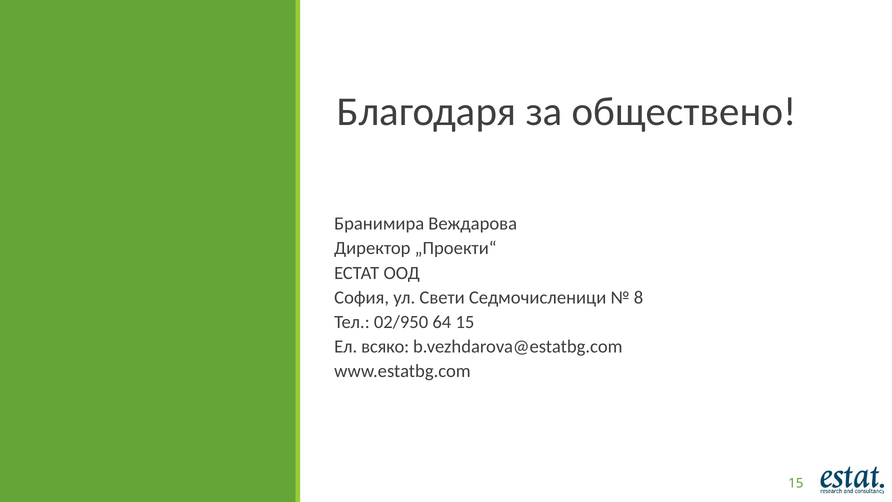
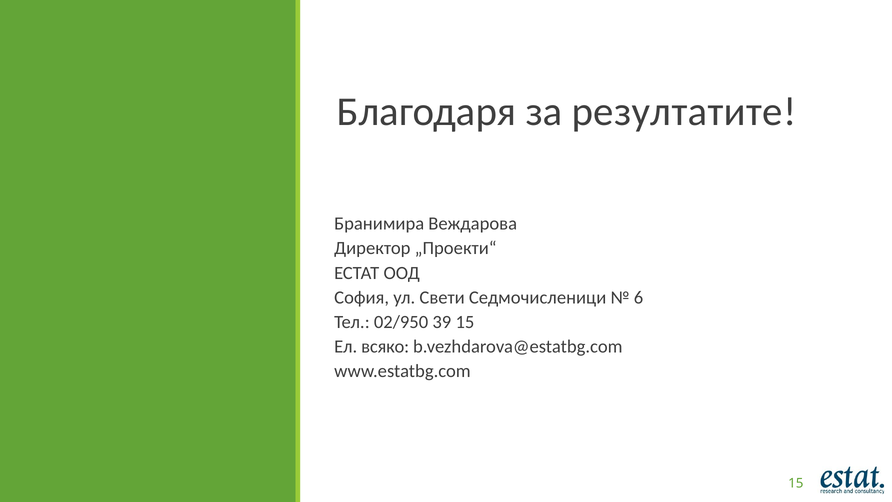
обществено: обществено -> резултатите
8: 8 -> 6
64: 64 -> 39
